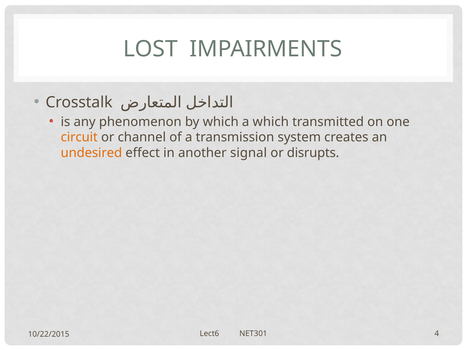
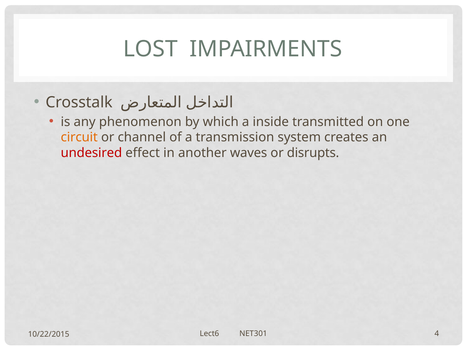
a which: which -> inside
undesired colour: orange -> red
signal: signal -> waves
